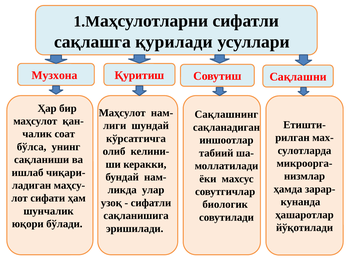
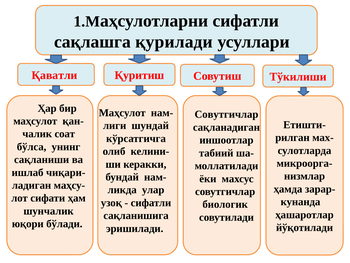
Музхона: Музхона -> Қаватли
Сақлашни: Сақлашни -> Тўкилиши
Сақлашнинг at (226, 114): Сақлашнинг -> Совутгичлар
